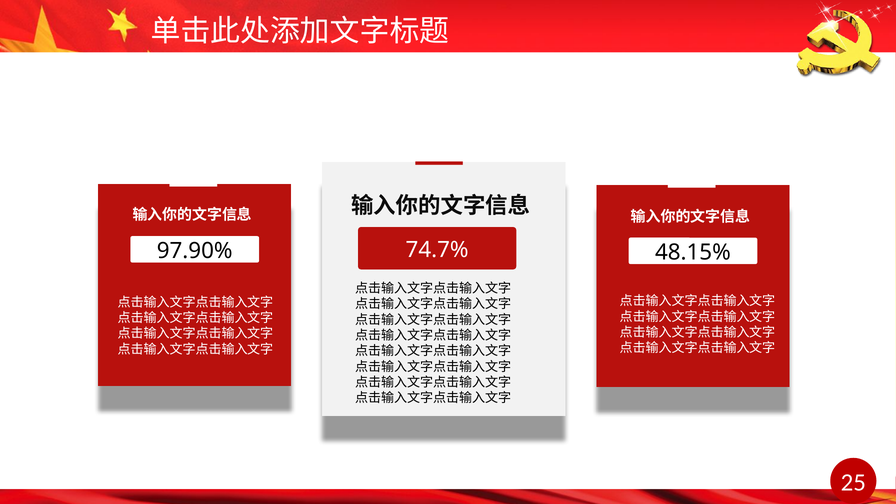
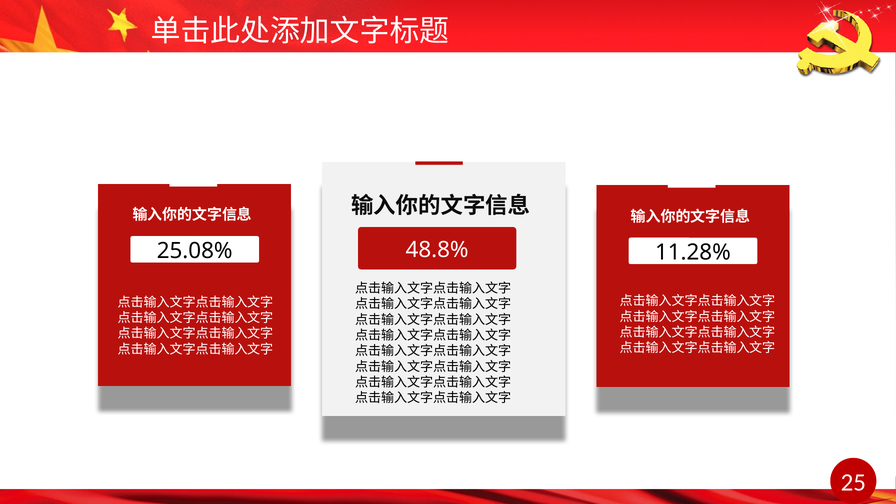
74.7%: 74.7% -> 48.8%
97.90%: 97.90% -> 25.08%
48.15%: 48.15% -> 11.28%
